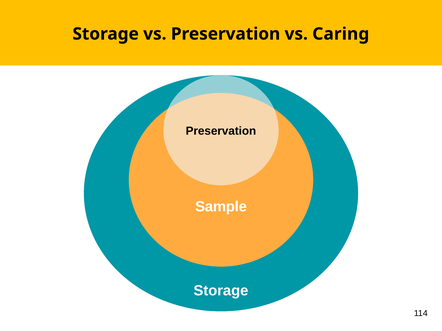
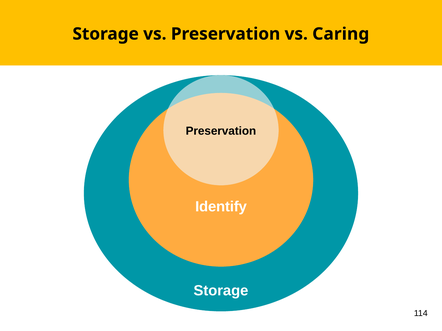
Sample: Sample -> Identify
